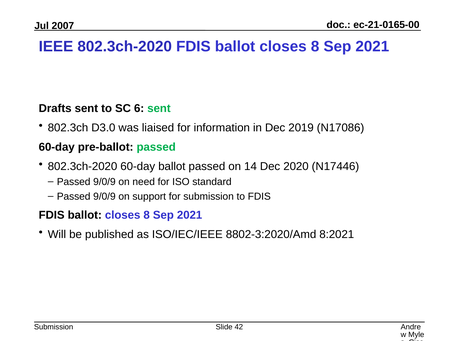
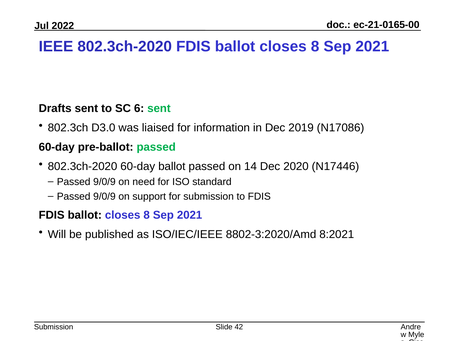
2007: 2007 -> 2022
